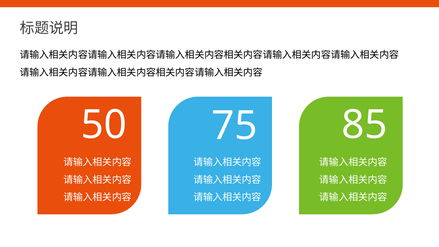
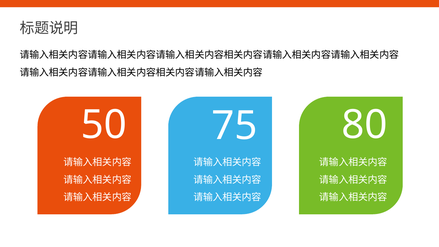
85: 85 -> 80
